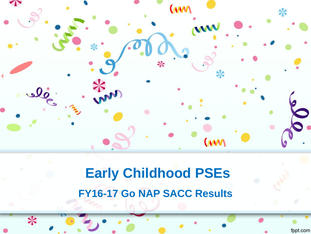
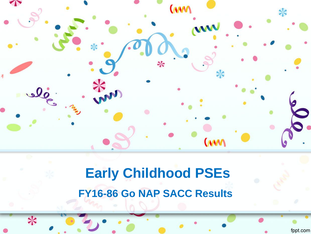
FY16-17: FY16-17 -> FY16-86
